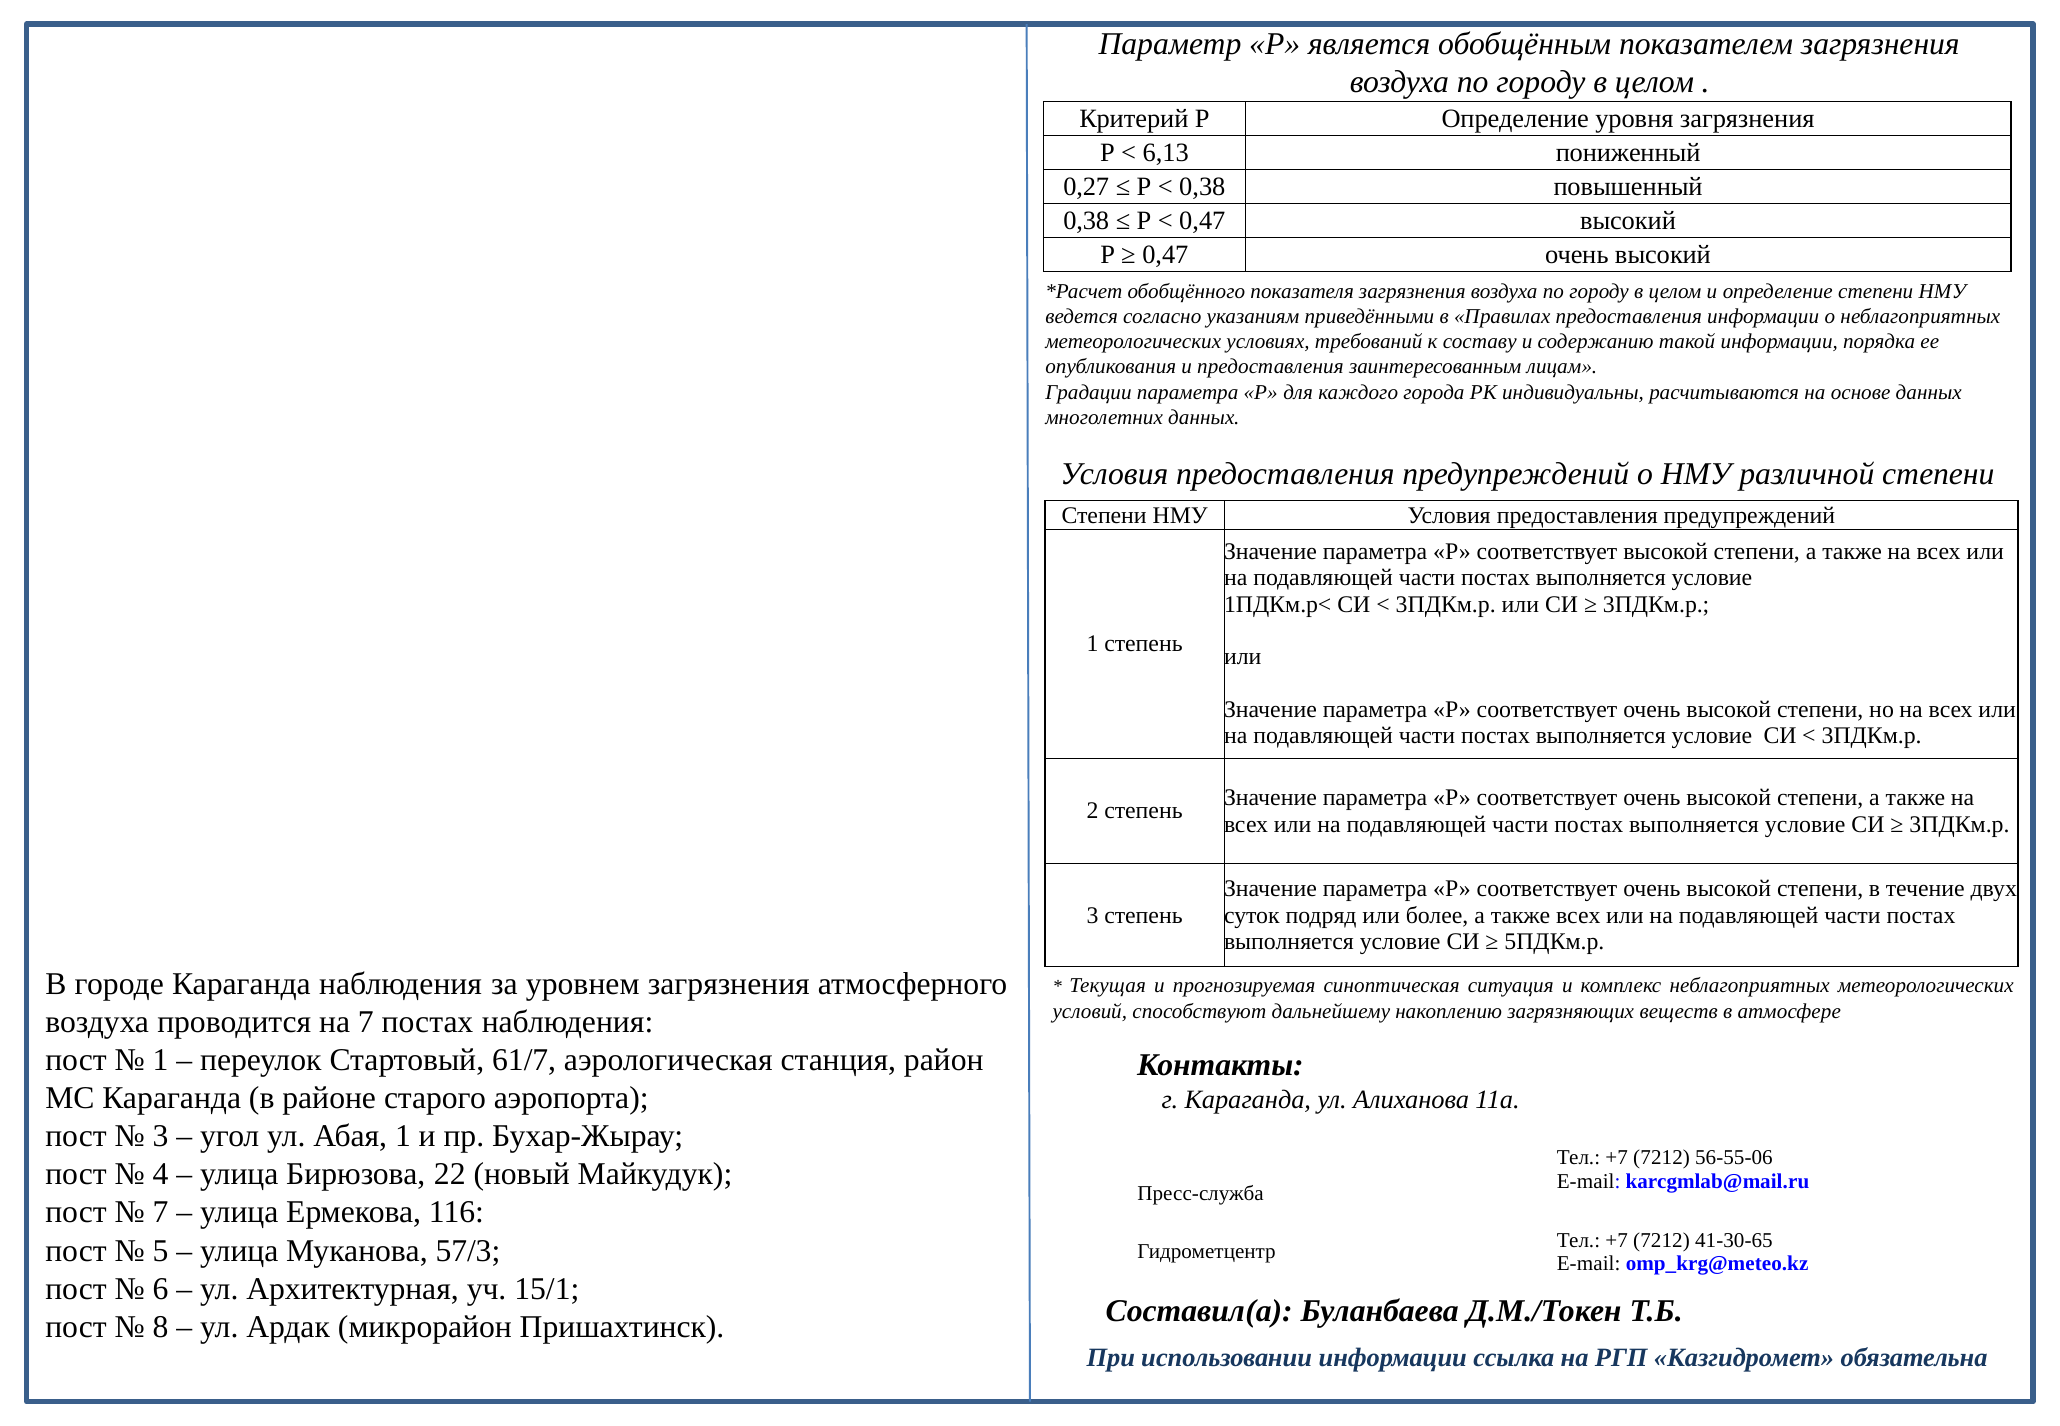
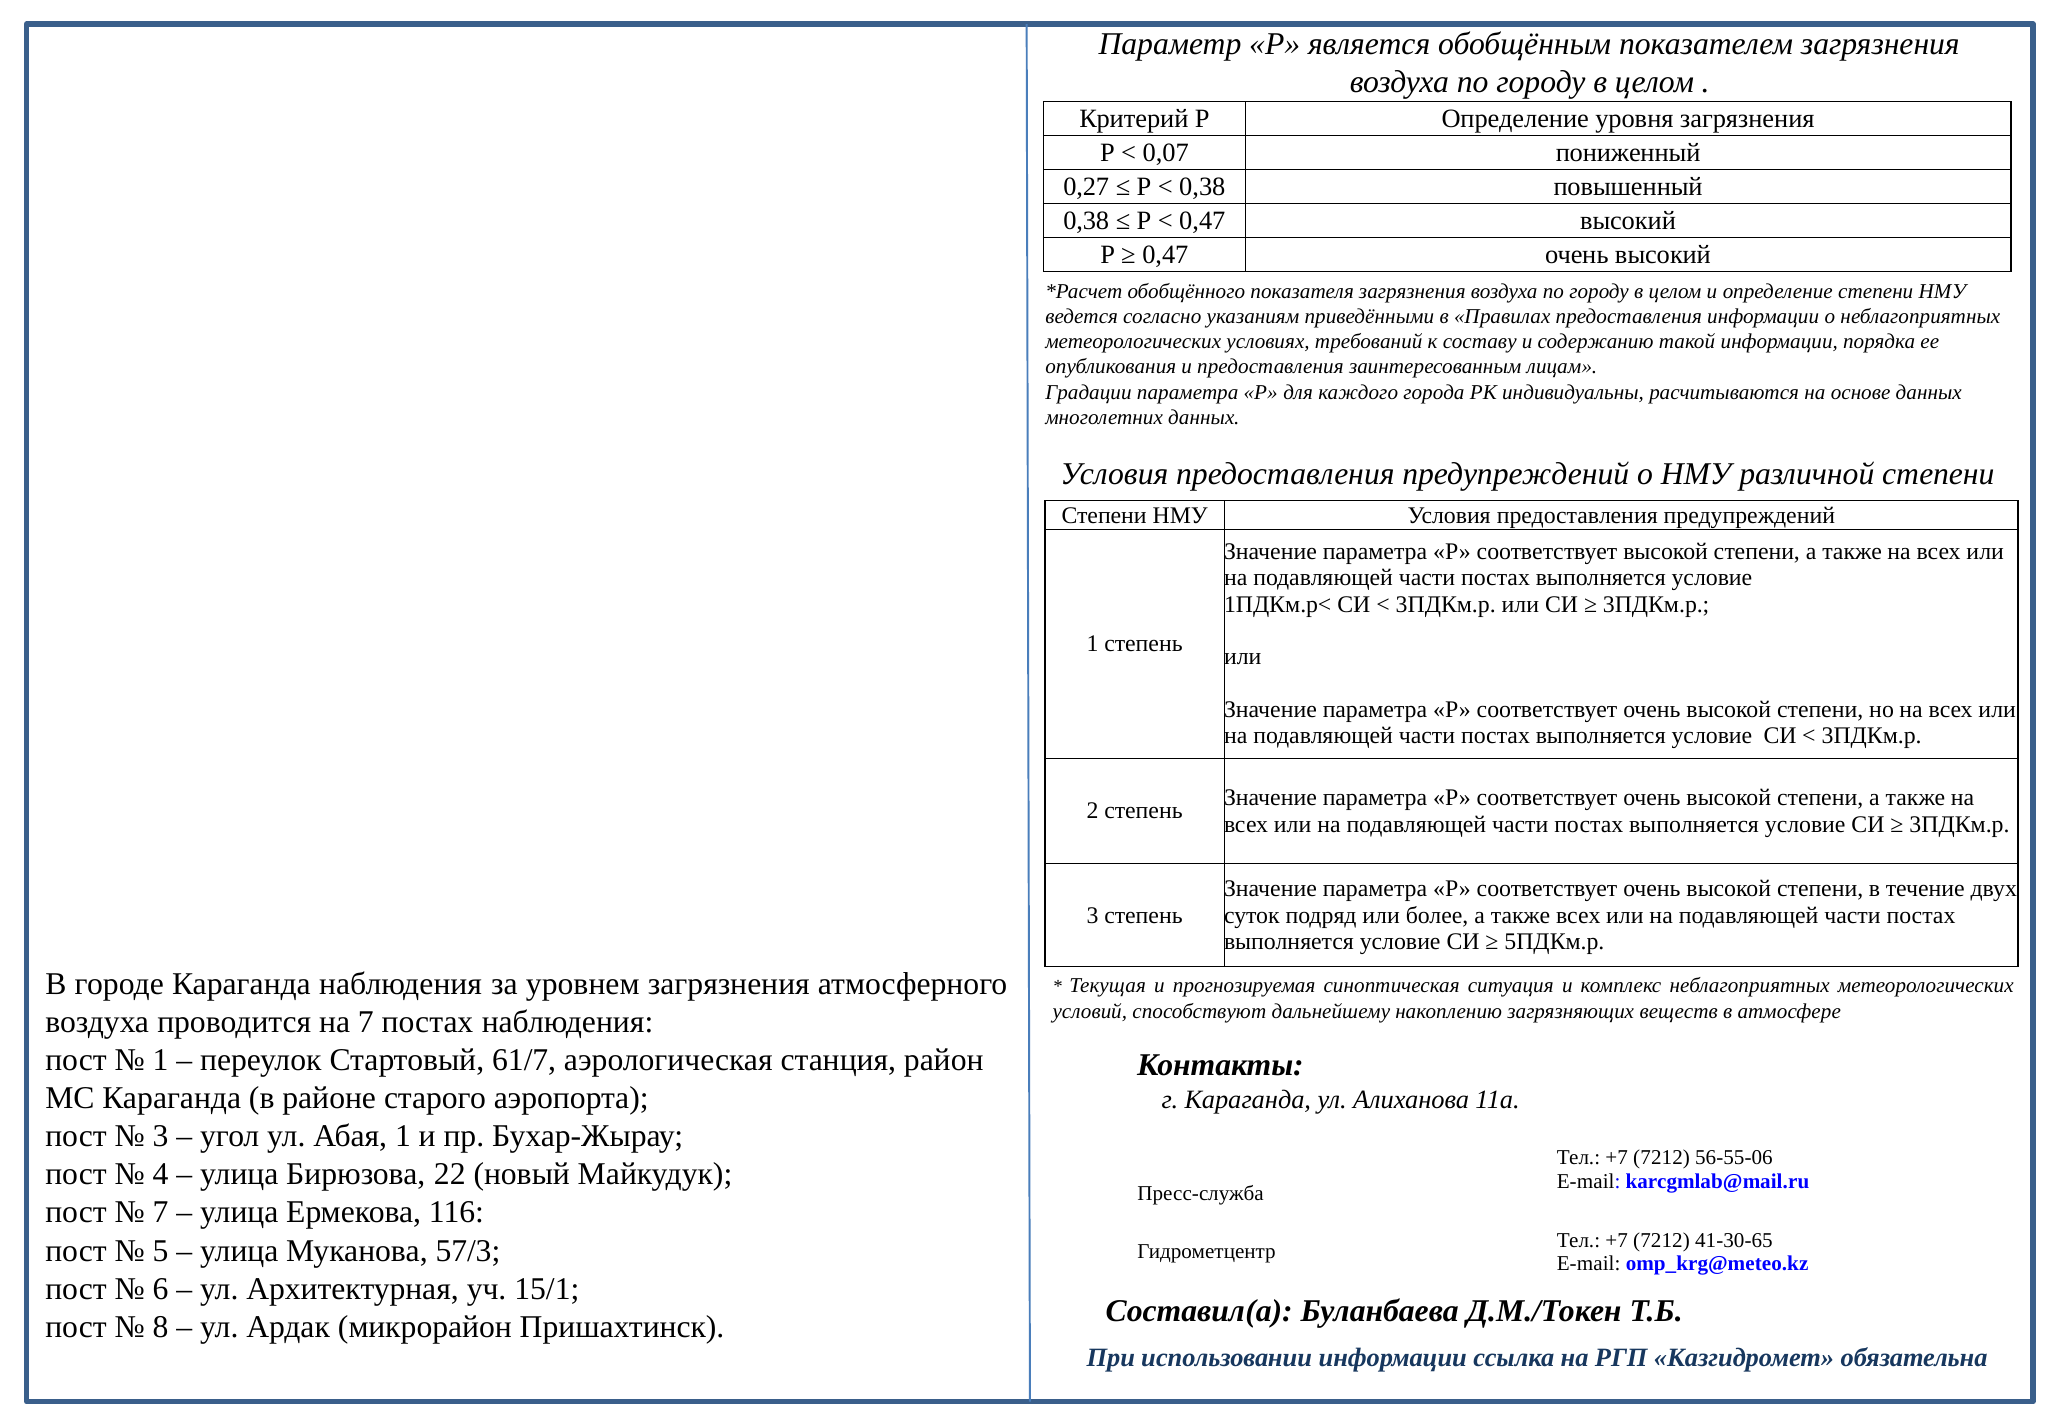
6,13: 6,13 -> 0,07
